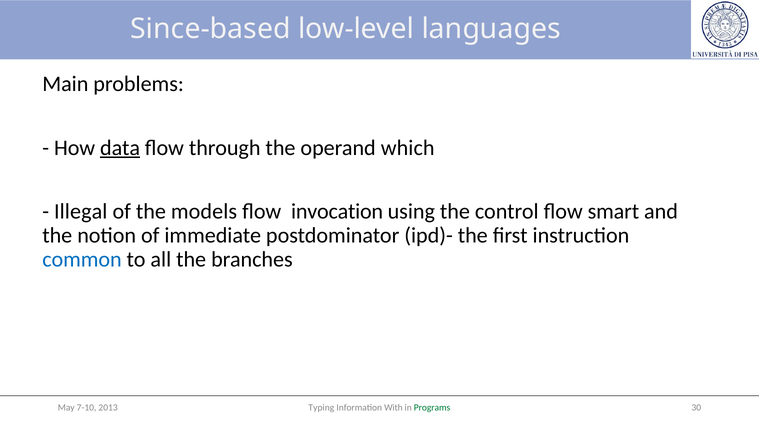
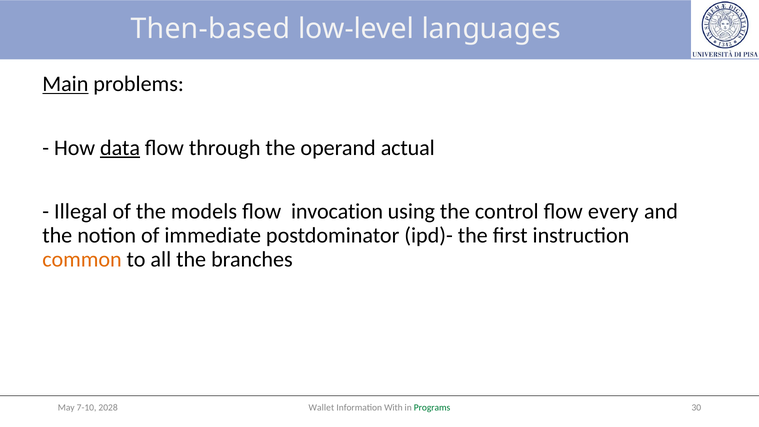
Since-based: Since-based -> Then-based
Main underline: none -> present
which: which -> actual
smart: smart -> every
common colour: blue -> orange
Typing: Typing -> Wallet
2013: 2013 -> 2028
